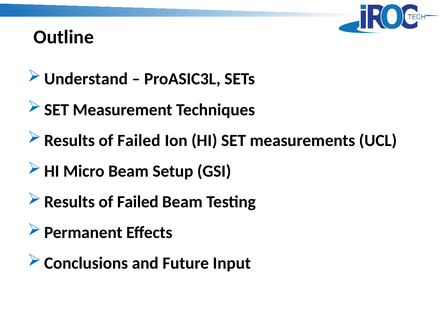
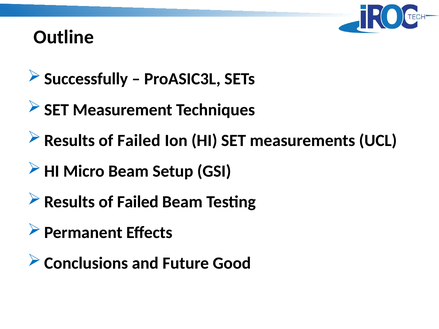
Understand: Understand -> Successfully
Input: Input -> Good
